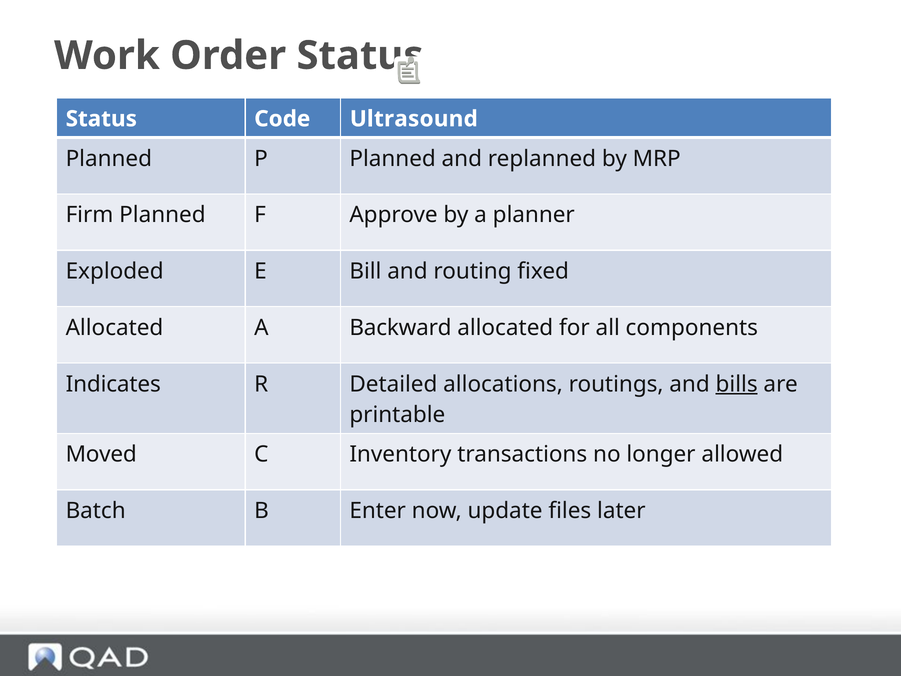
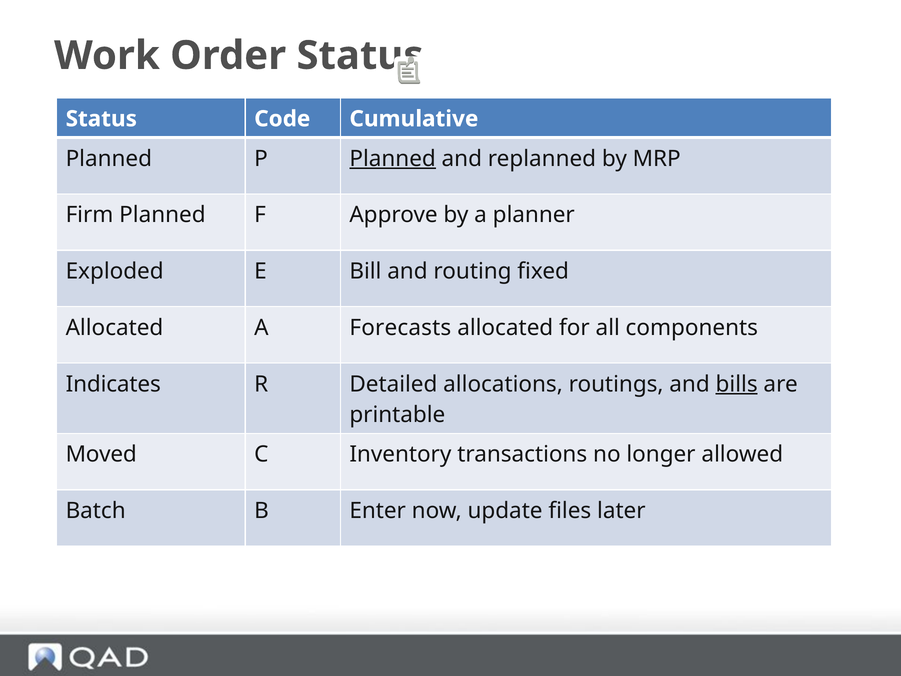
Ultrasound: Ultrasound -> Cumulative
Planned at (393, 159) underline: none -> present
Backward: Backward -> Forecasts
